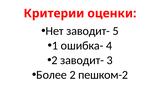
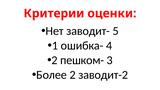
2 заводит-: заводит- -> пешком-
пешком-2: пешком-2 -> заводит-2
